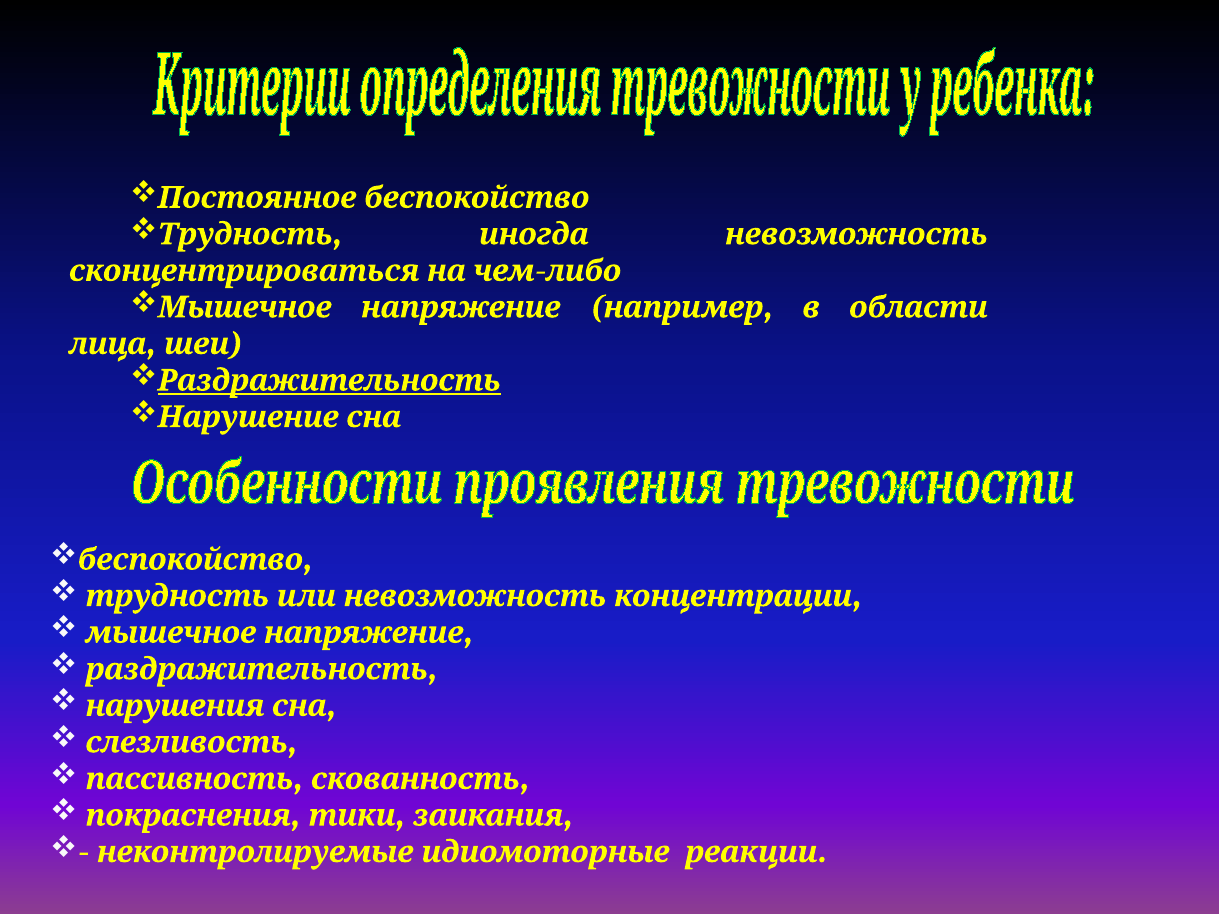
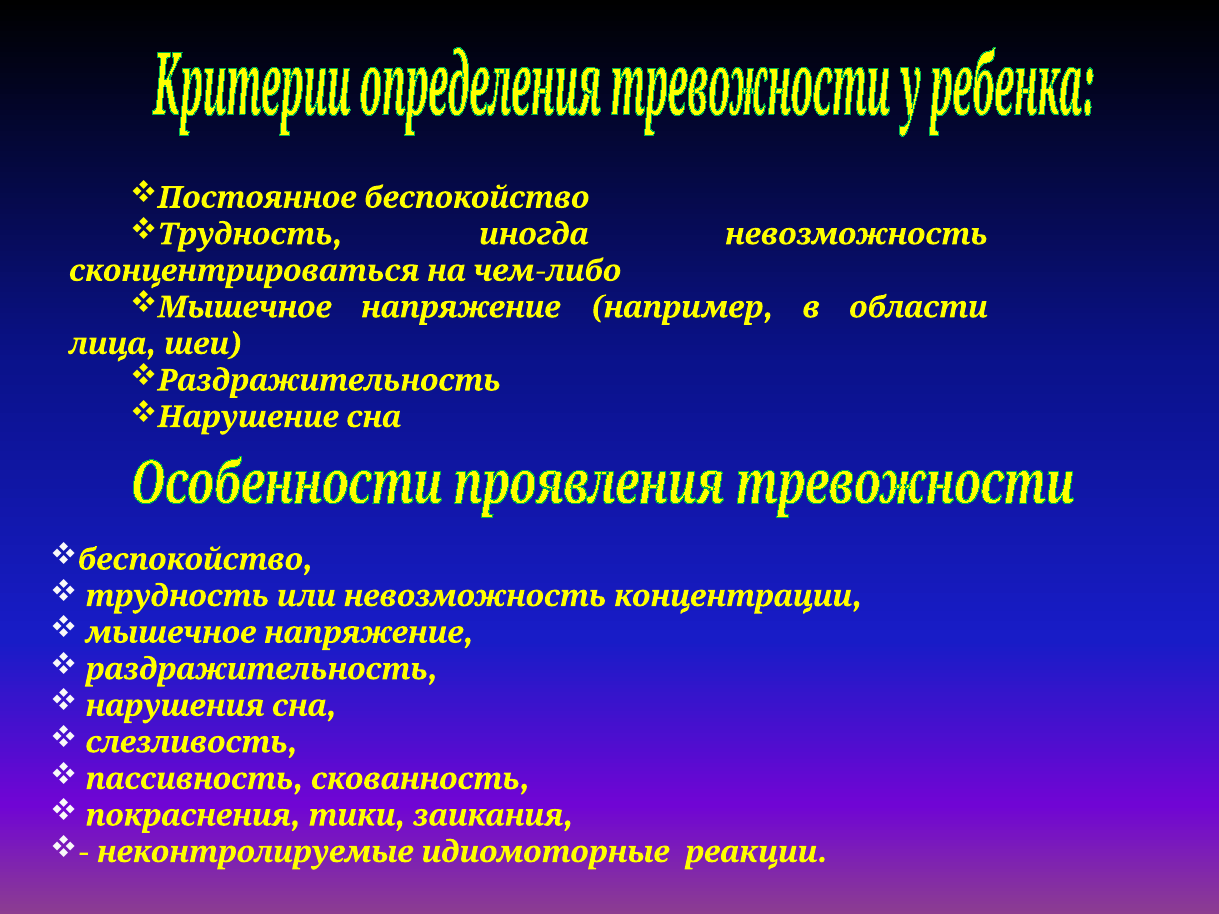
Раздражительность at (329, 381) underline: present -> none
